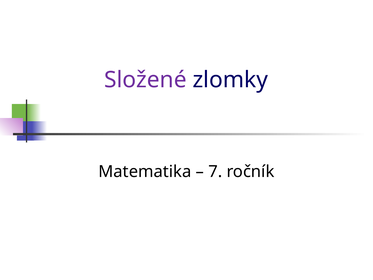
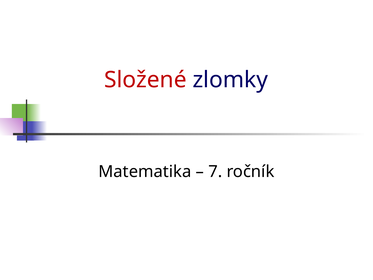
Složené colour: purple -> red
